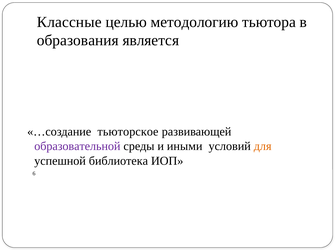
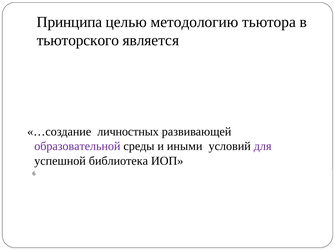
Классные: Классные -> Принципа
образования: образования -> тьюторского
тьюторское: тьюторское -> личностных
для colour: orange -> purple
